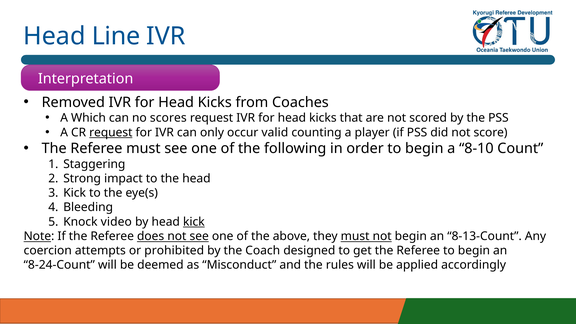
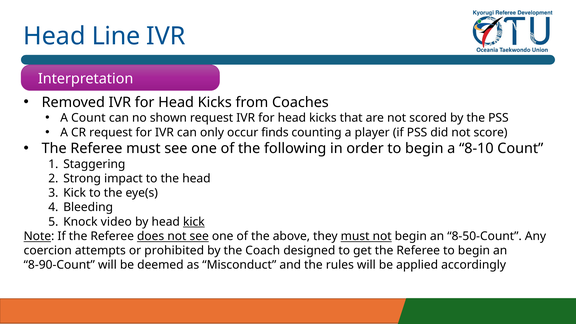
A Which: Which -> Count
scores: scores -> shown
request at (111, 132) underline: present -> none
valid: valid -> finds
8-13-Count: 8-13-Count -> 8-50-Count
8-24-Count: 8-24-Count -> 8-90-Count
